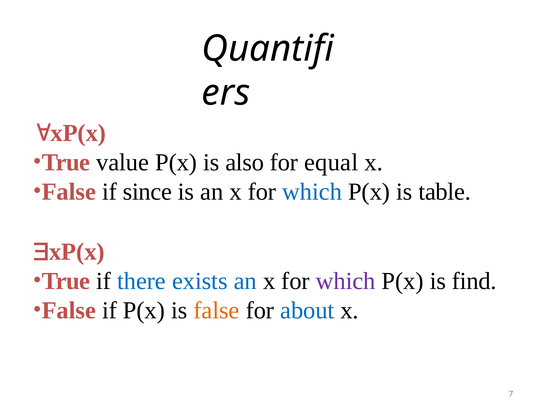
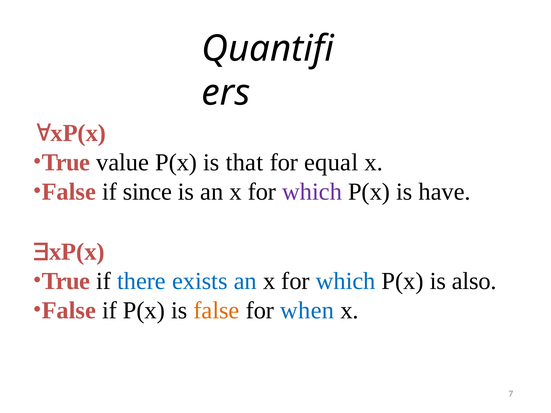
also: also -> that
which at (312, 192) colour: blue -> purple
table: table -> have
which at (346, 281) colour: purple -> blue
find: find -> also
about: about -> when
